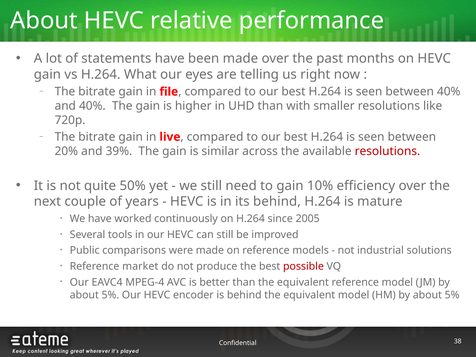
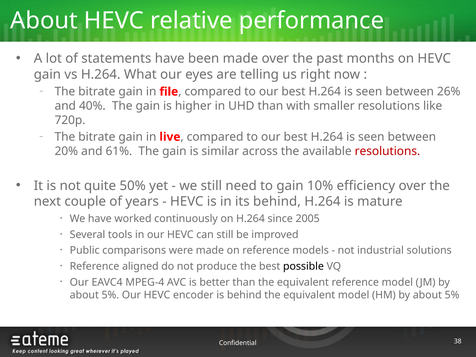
between 40%: 40% -> 26%
39%: 39% -> 61%
market: market -> aligned
possible colour: red -> black
